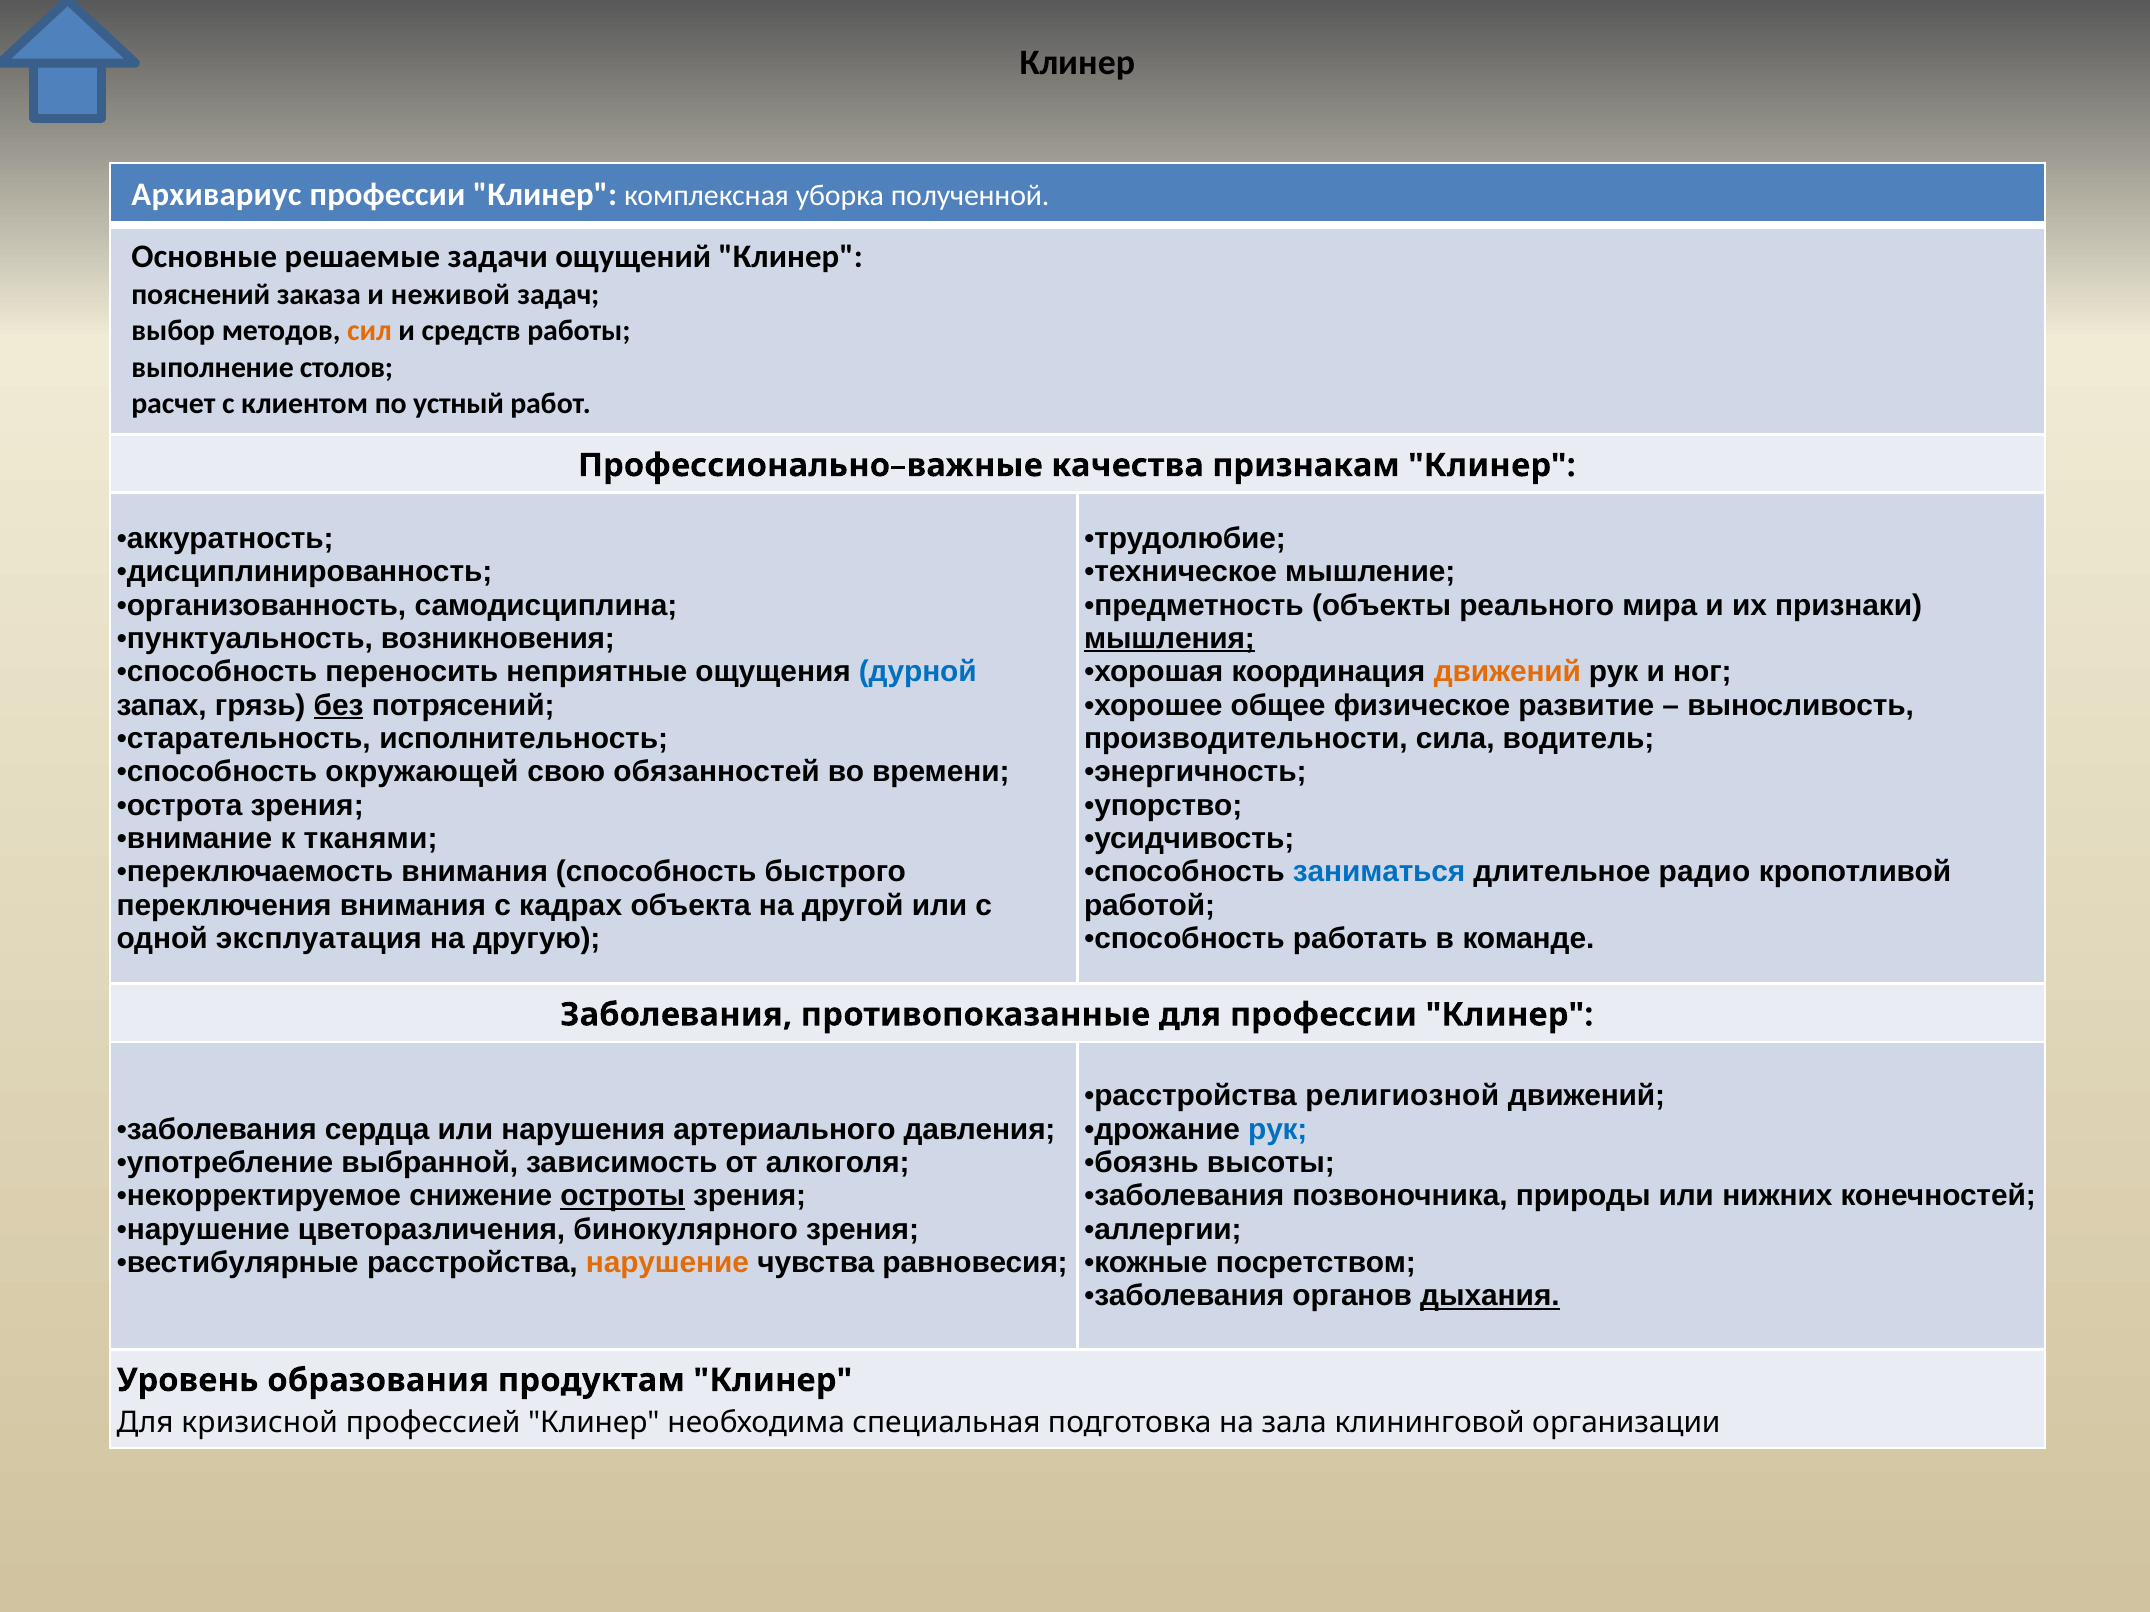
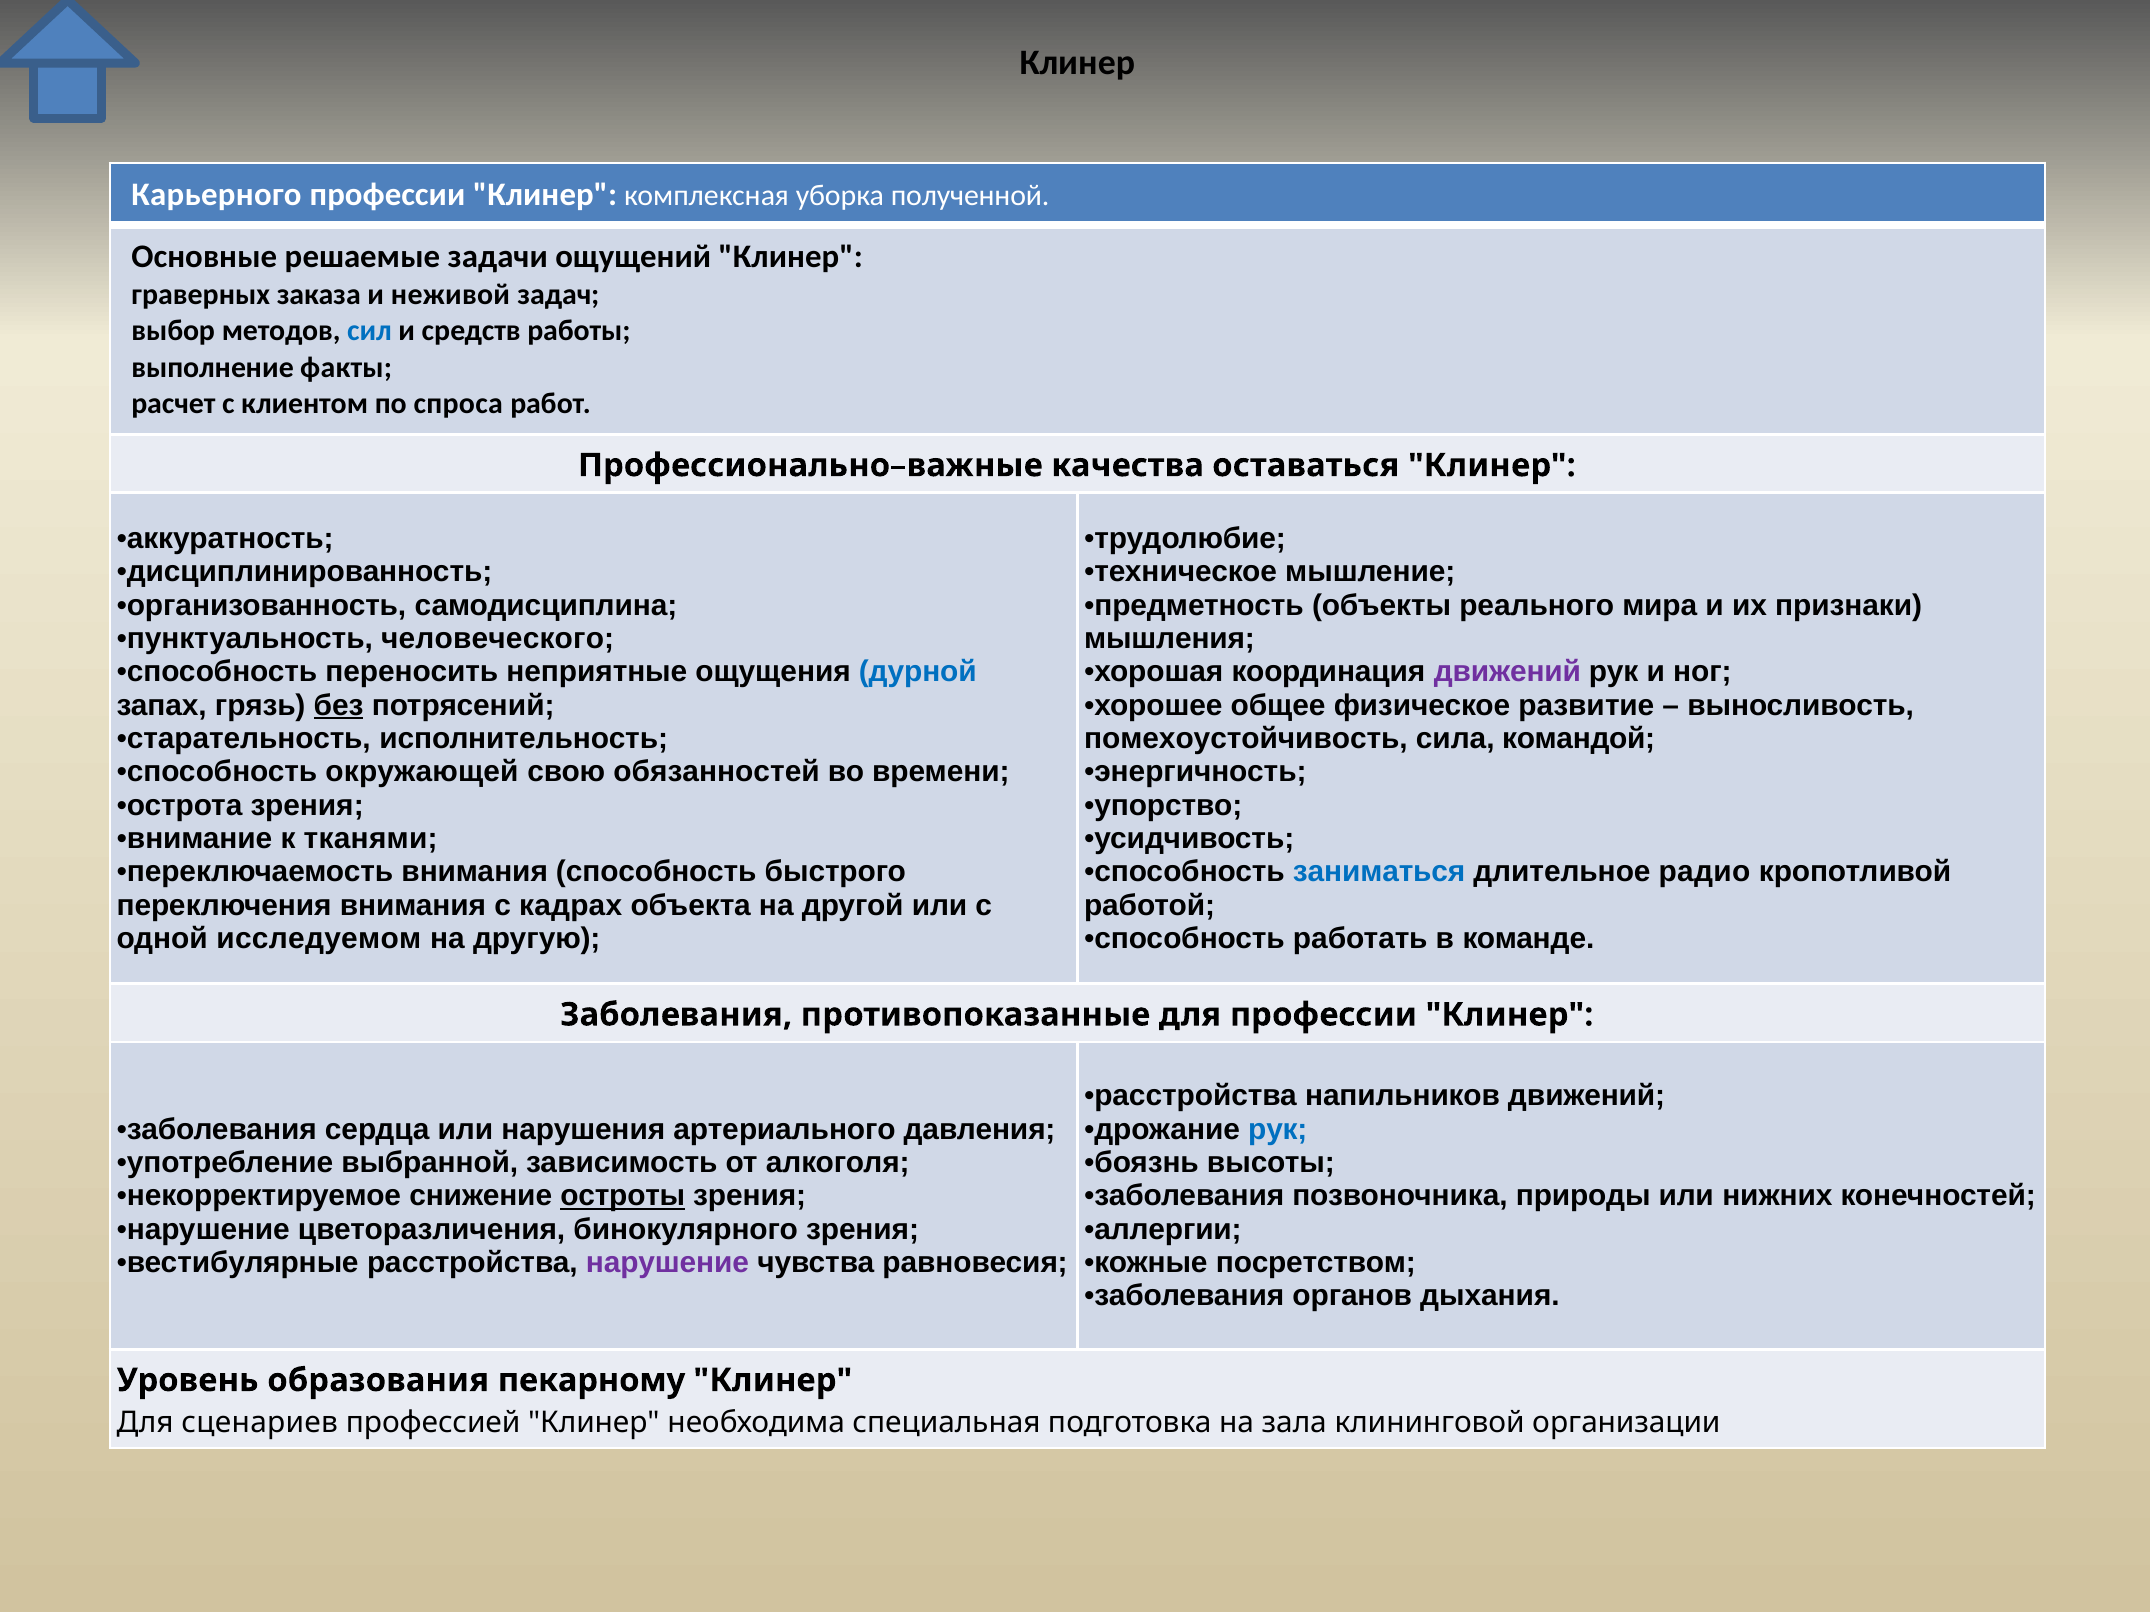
Архивариус: Архивариус -> Карьерного
пояснений: пояснений -> граверных
сил colour: orange -> blue
столов: столов -> факты
устный: устный -> спроса
признакам: признакам -> оставаться
возникновения: возникновения -> человеческого
мышления underline: present -> none
движений at (1507, 672) colour: orange -> purple
производительности: производительности -> помехоустойчивость
водитель: водитель -> командой
эксплуатация: эксплуатация -> исследуемом
религиозной: религиозной -> напильников
нарушение at (667, 1263) colour: orange -> purple
дыхания underline: present -> none
продуктам: продуктам -> пекарному
кризисной: кризисной -> сценариев
